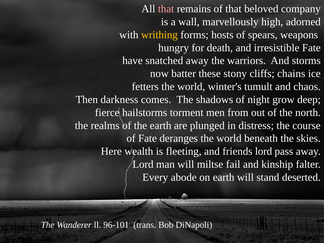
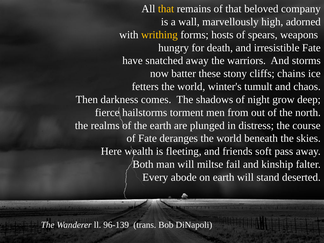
that at (166, 9) colour: pink -> yellow
friends lord: lord -> soft
Lord at (143, 164): Lord -> Both
96-101: 96-101 -> 96-139
